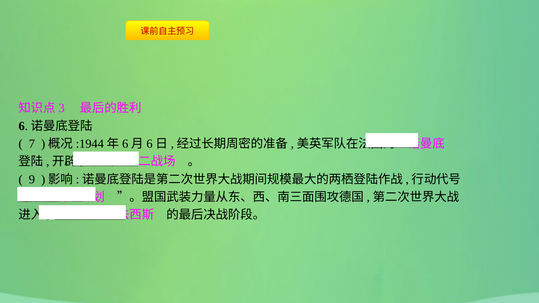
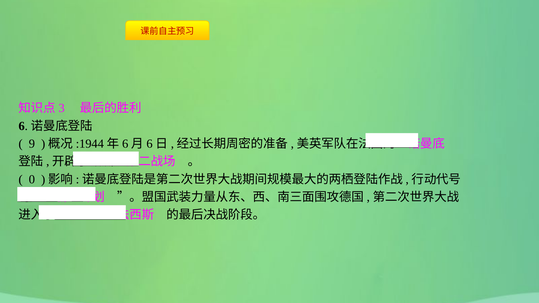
7: 7 -> 9
9: 9 -> 0
